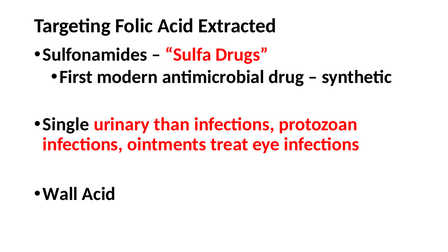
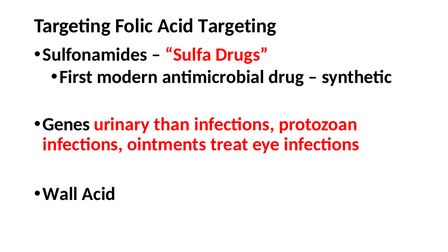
Acid Extracted: Extracted -> Targeting
Single: Single -> Genes
